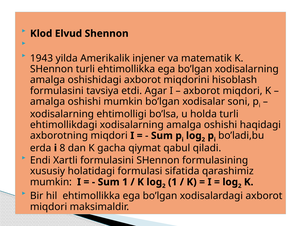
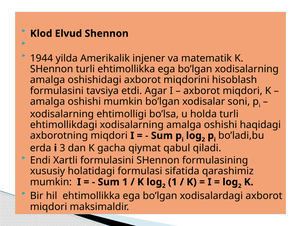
1943: 1943 -> 1944
8: 8 -> 3
